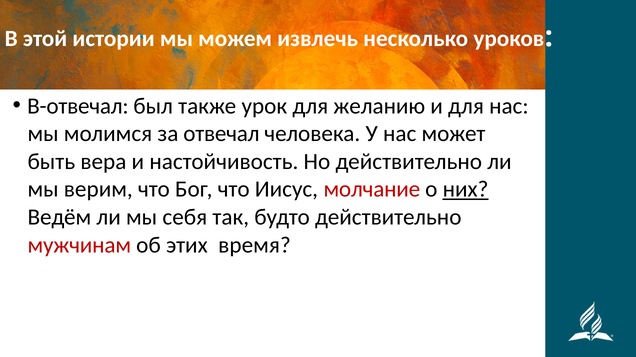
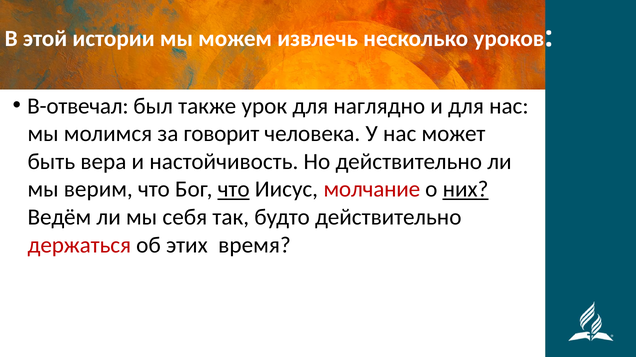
желанию: желанию -> наглядно
отвечал: отвечал -> говорит
что at (234, 190) underline: none -> present
мужчинам: мужчинам -> держаться
